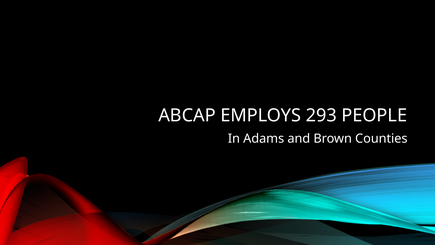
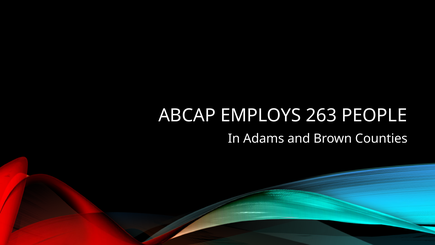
293: 293 -> 263
